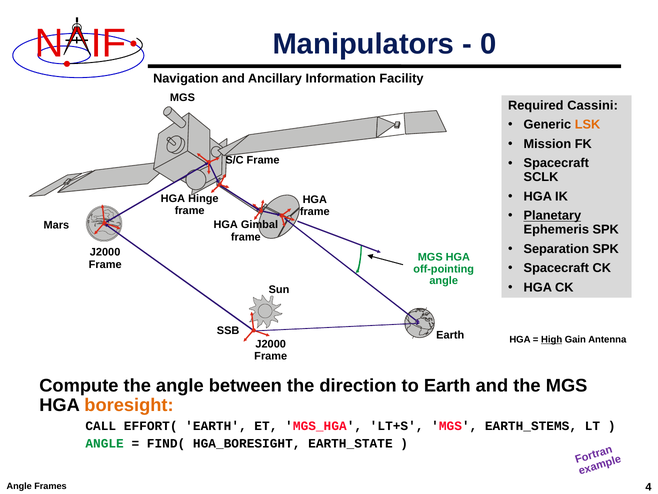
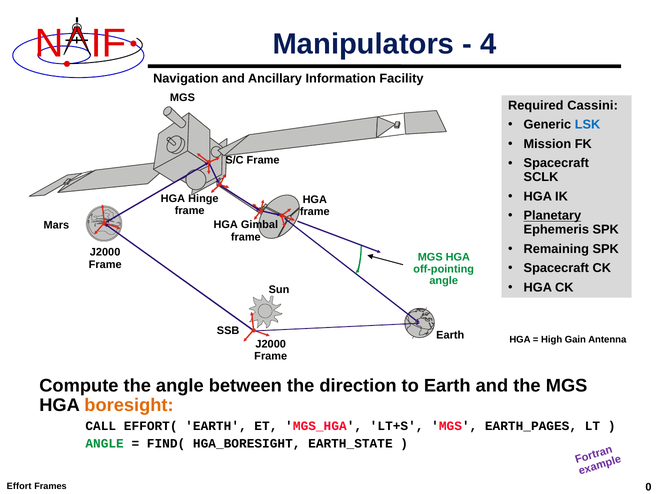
0: 0 -> 4
LSK colour: orange -> blue
Separation: Separation -> Remaining
High underline: present -> none
EARTH_STEMS: EARTH_STEMS -> EARTH_PAGES
Angle at (19, 486): Angle -> Effort
4: 4 -> 0
